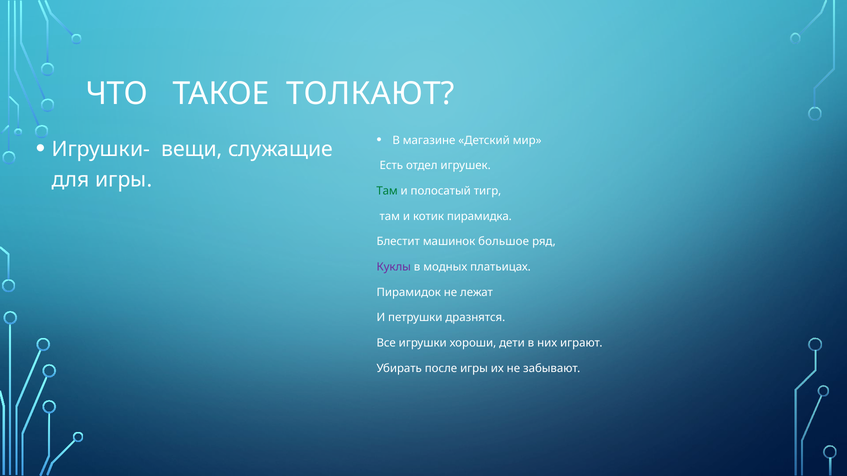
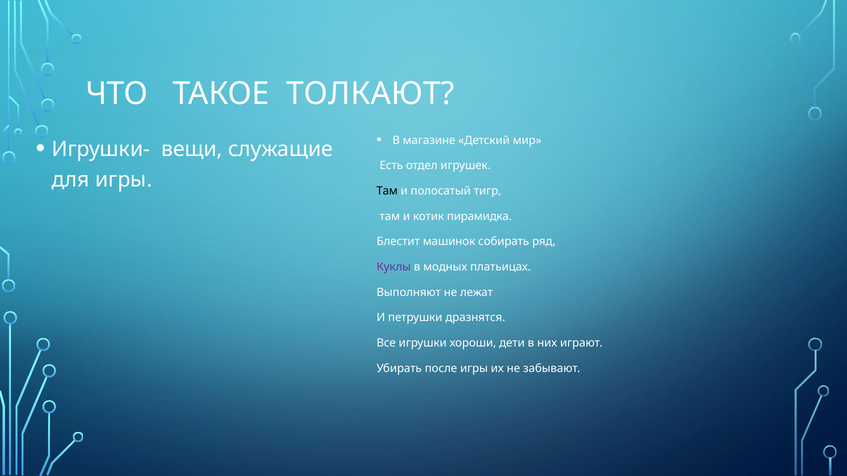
Там at (387, 191) colour: green -> black
большое: большое -> собирать
Пирамидок: Пирамидок -> Выполняют
